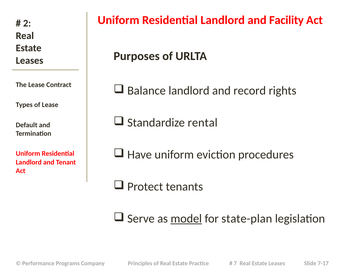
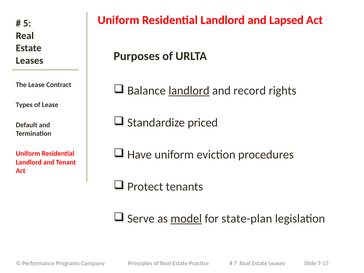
Facility: Facility -> Lapsed
2: 2 -> 5
landlord at (189, 91) underline: none -> present
rental: rental -> priced
